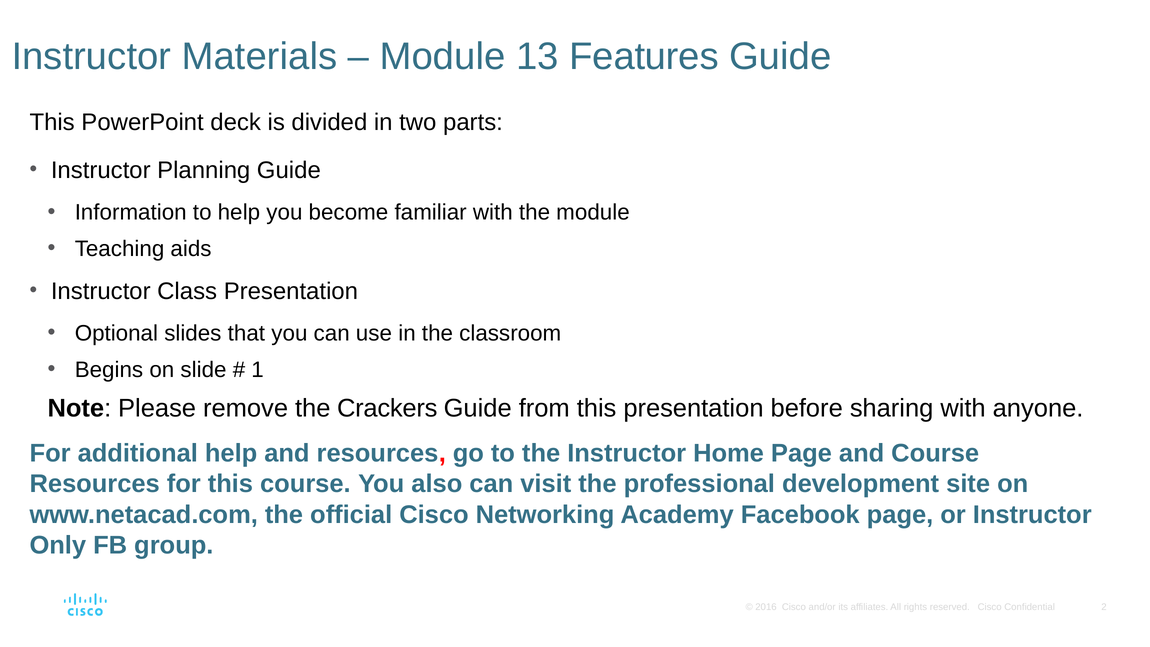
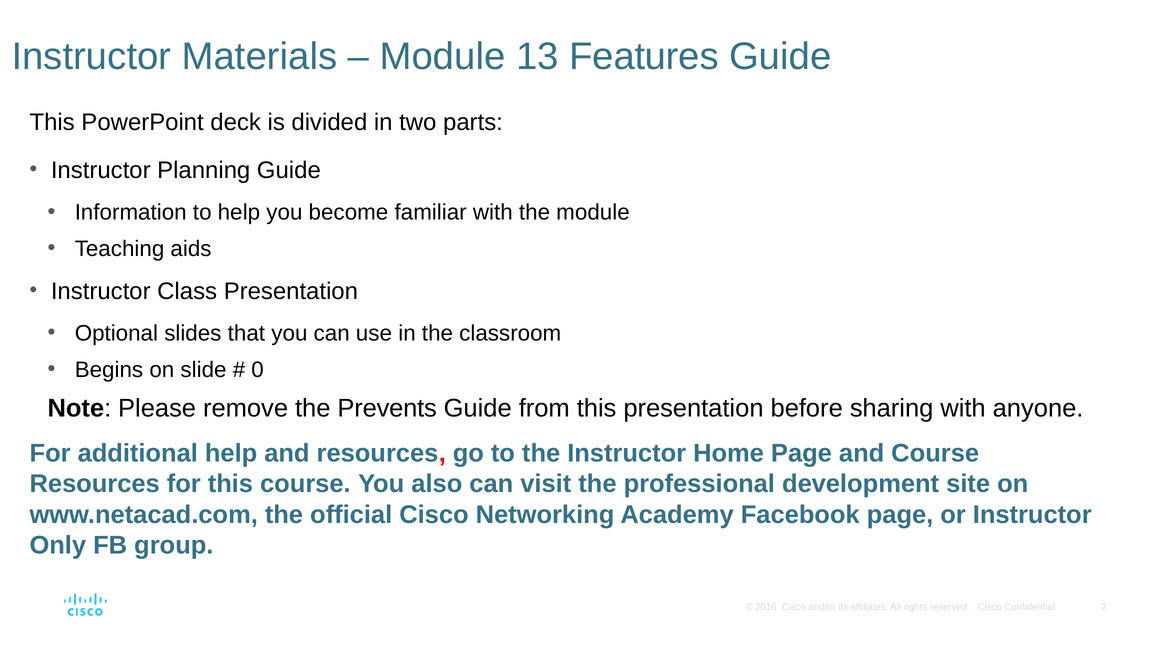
1: 1 -> 0
Crackers: Crackers -> Prevents
